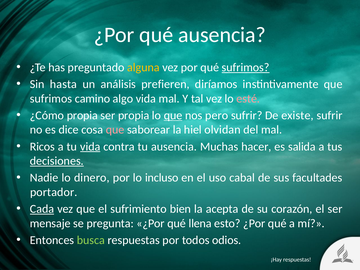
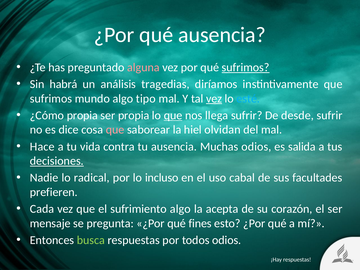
alguna colour: yellow -> pink
hasta: hasta -> habrá
prefieren: prefieren -> tragedias
camino: camino -> mundo
algo vida: vida -> tipo
vez at (214, 99) underline: none -> present
esté colour: pink -> light blue
pero: pero -> llega
existe: existe -> desde
Ricos: Ricos -> Hace
vida at (90, 147) underline: present -> none
Muchas hacer: hacer -> odios
dinero: dinero -> radical
portador: portador -> prefieren
Cada underline: present -> none
sufrimiento bien: bien -> algo
llena: llena -> fines
